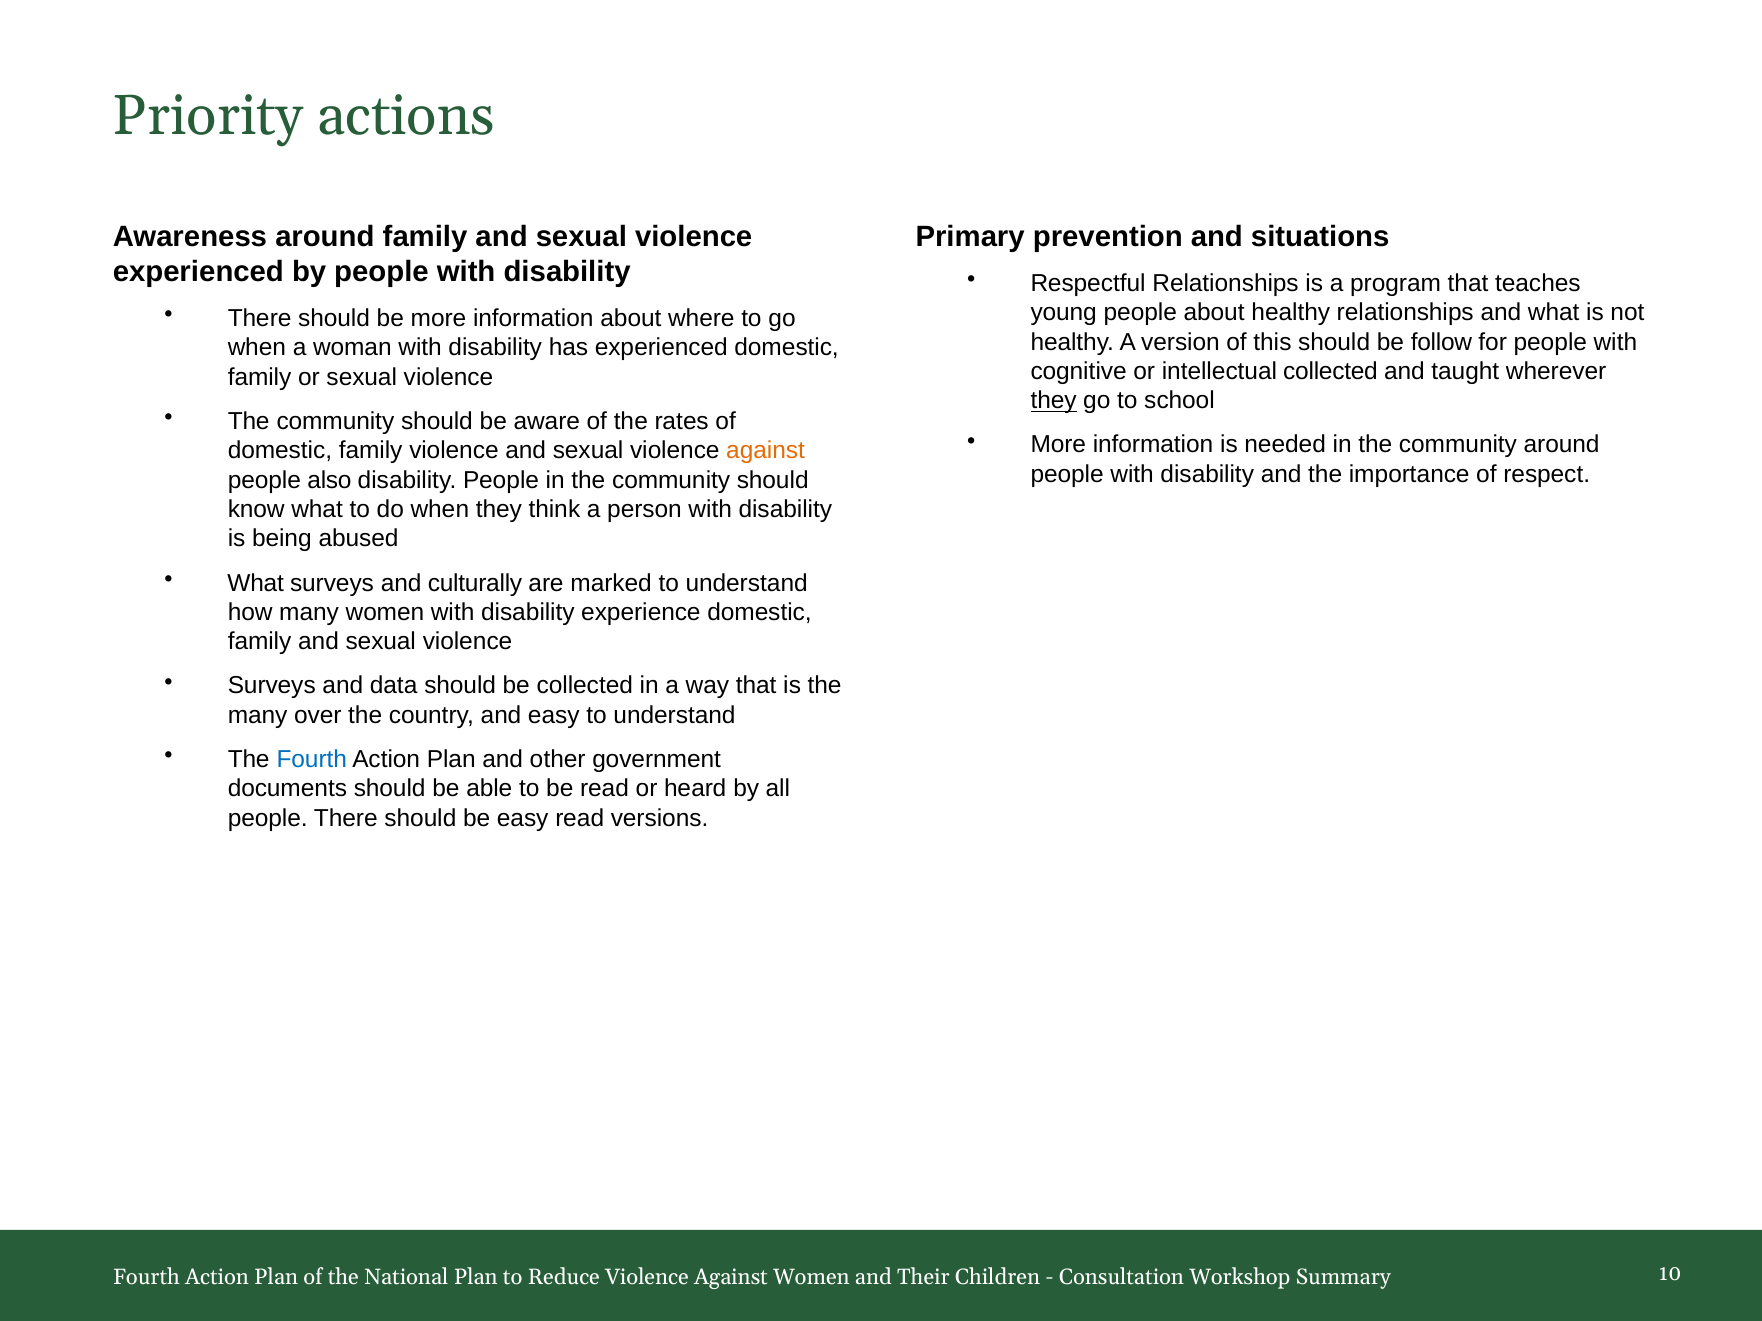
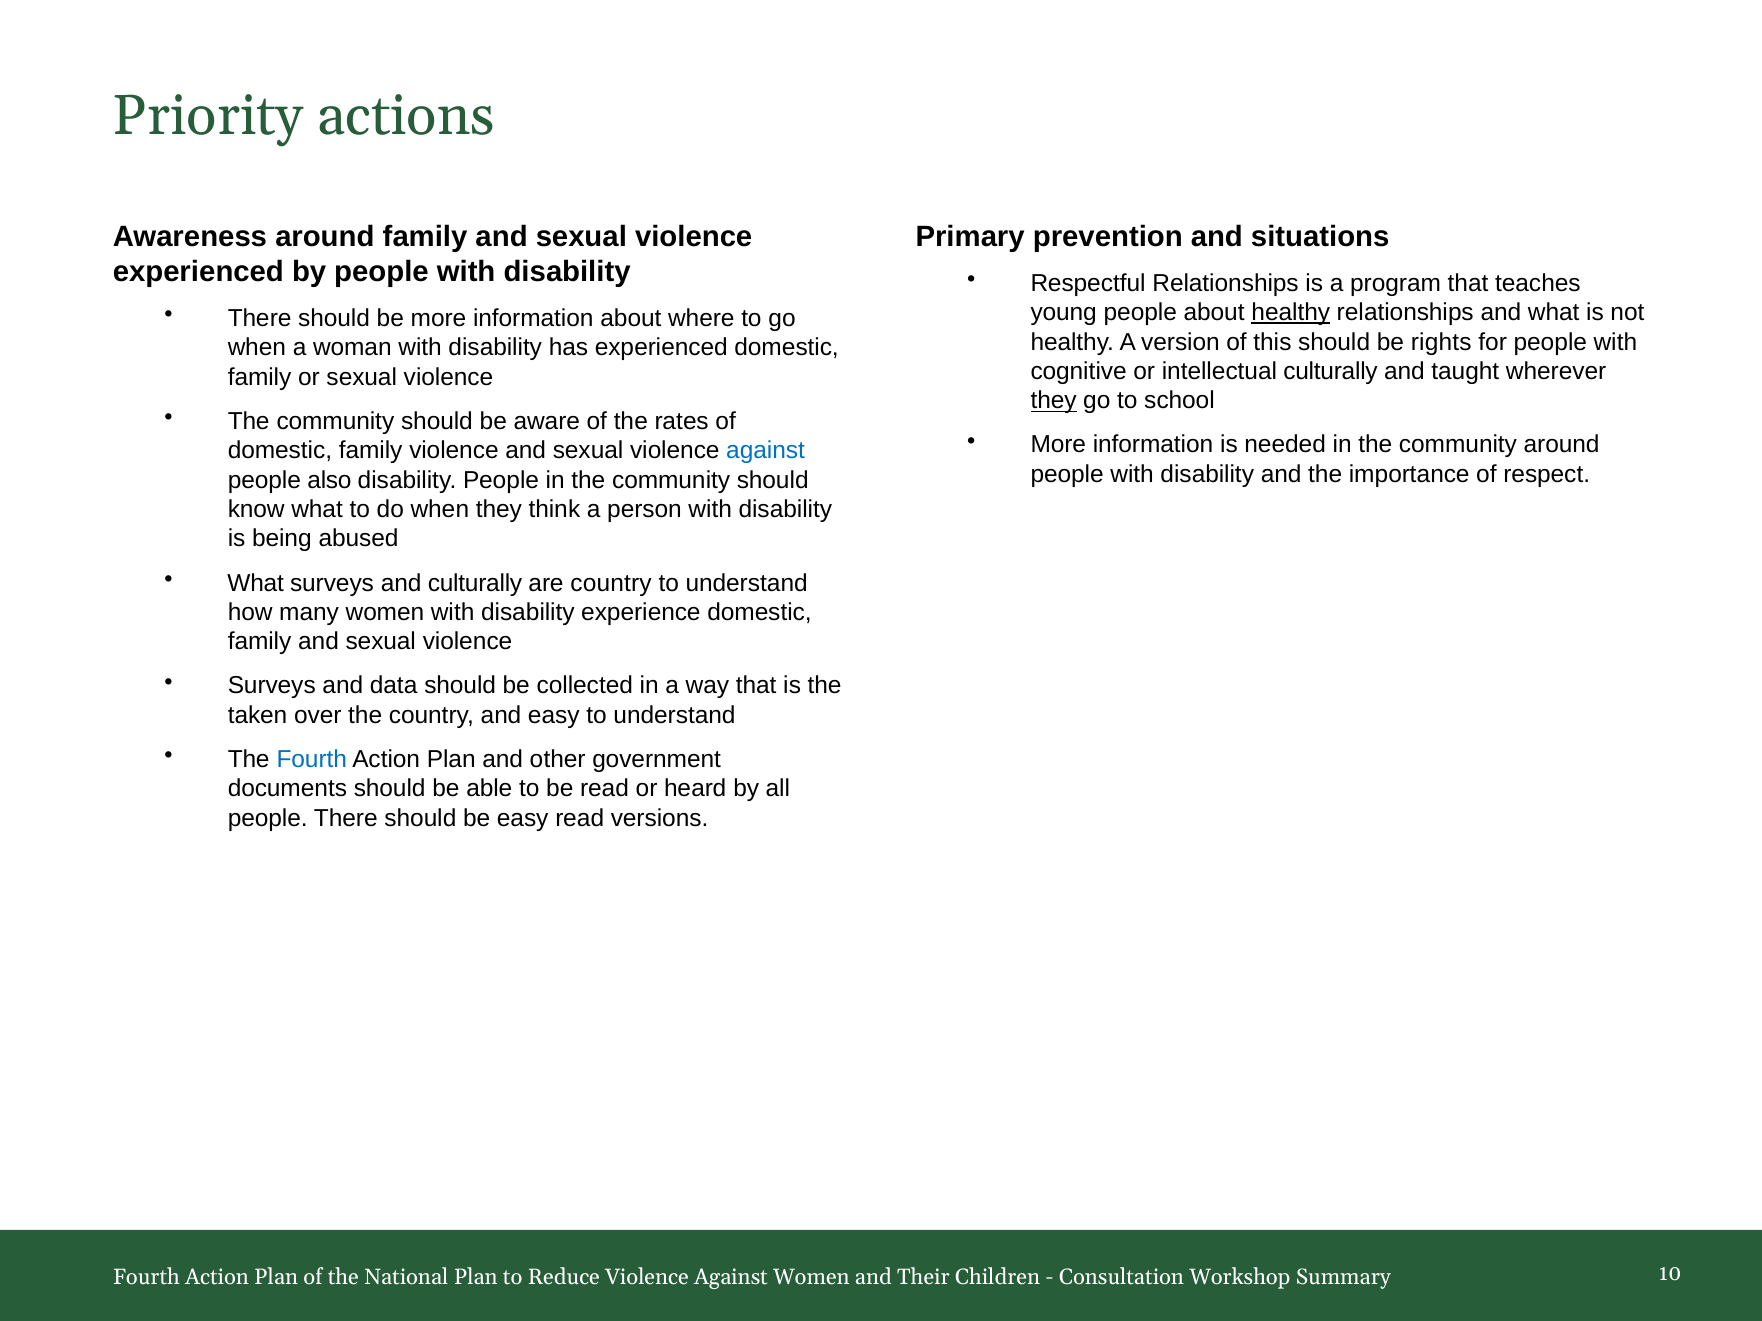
healthy at (1291, 313) underline: none -> present
follow: follow -> rights
intellectual collected: collected -> culturally
against at (766, 451) colour: orange -> blue
are marked: marked -> country
many at (258, 716): many -> taken
